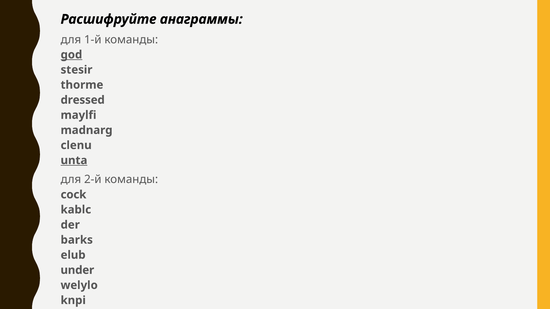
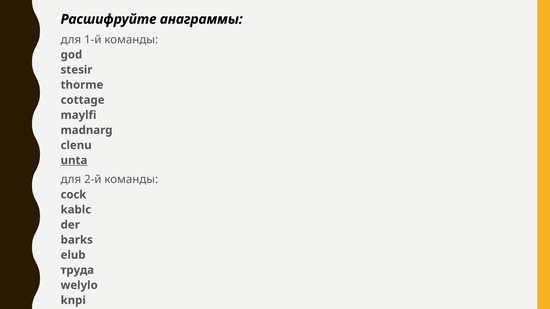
god underline: present -> none
dressed: dressed -> cottage
under: under -> труда
